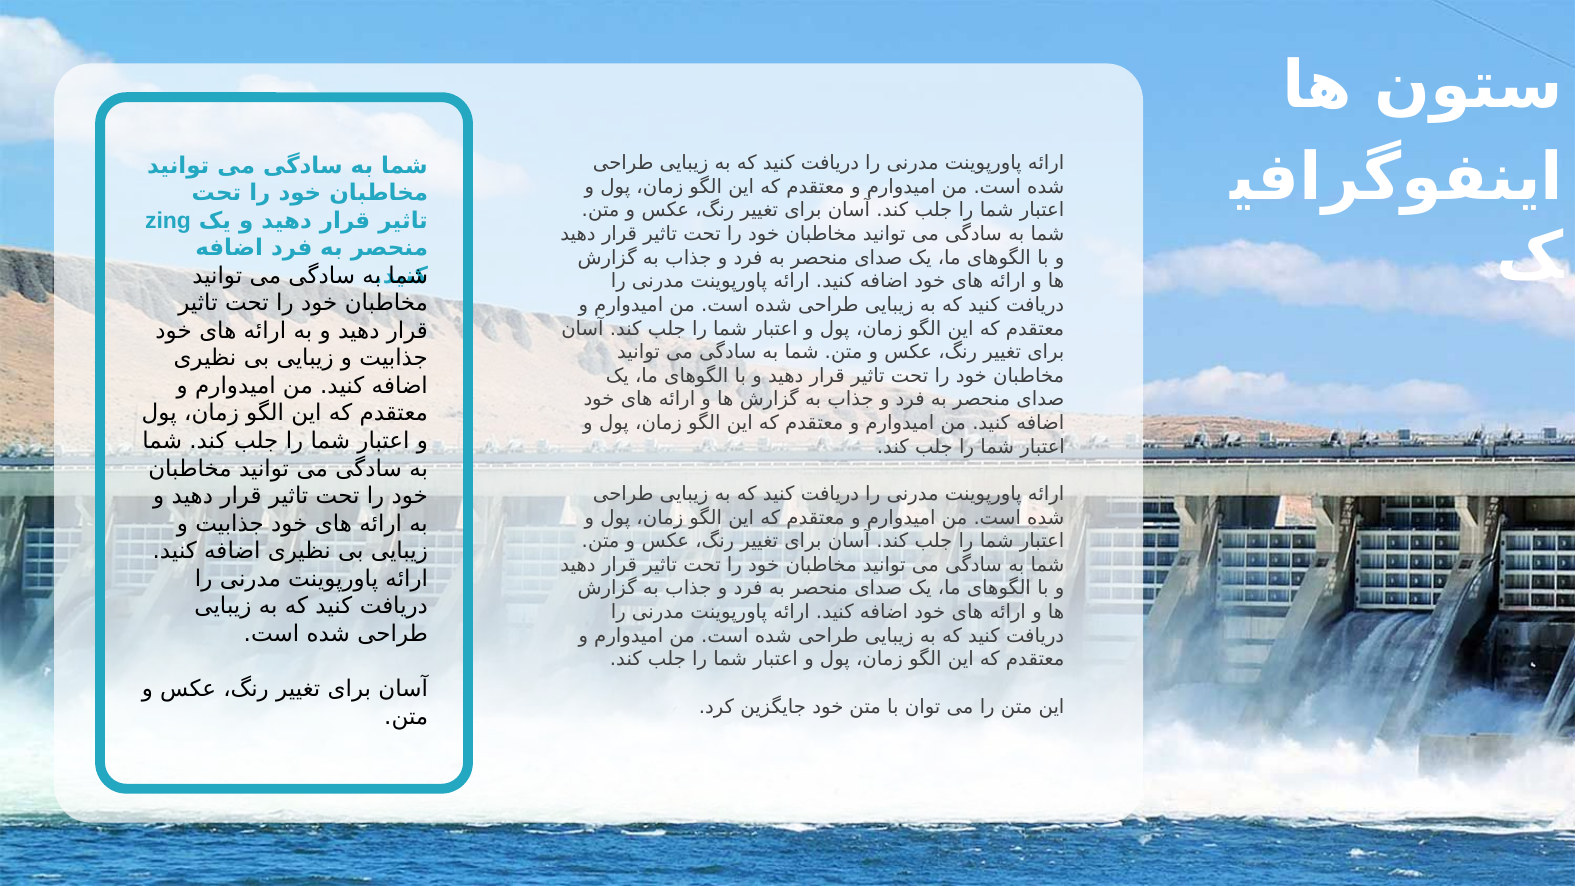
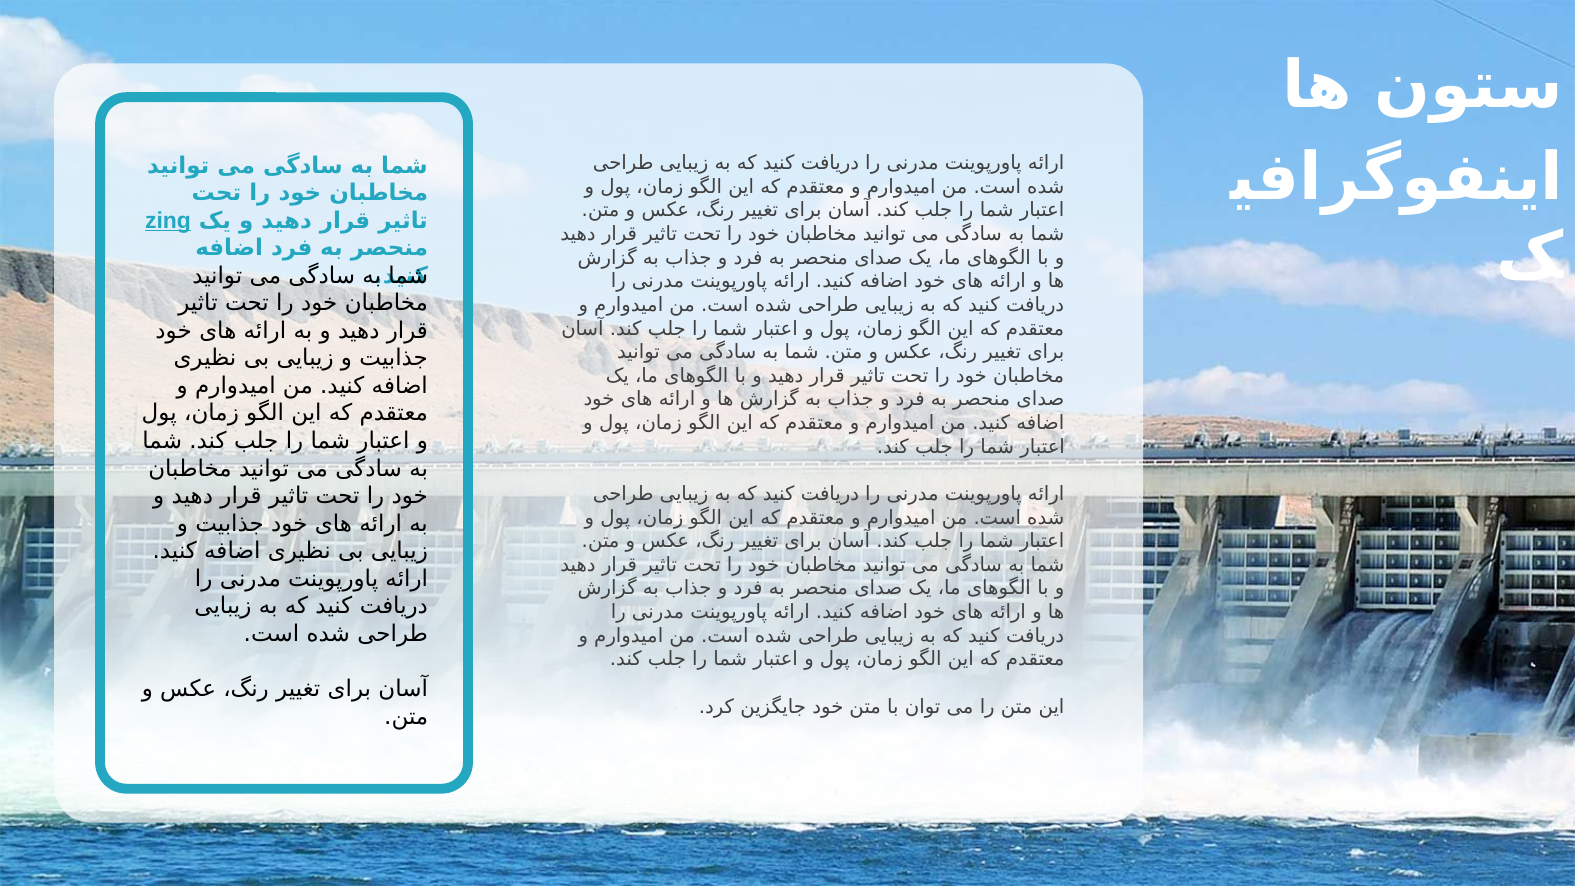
zing underline: none -> present
